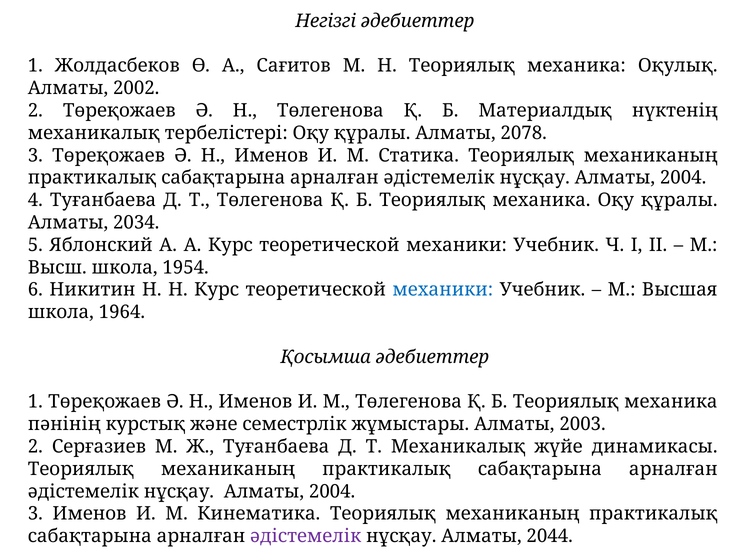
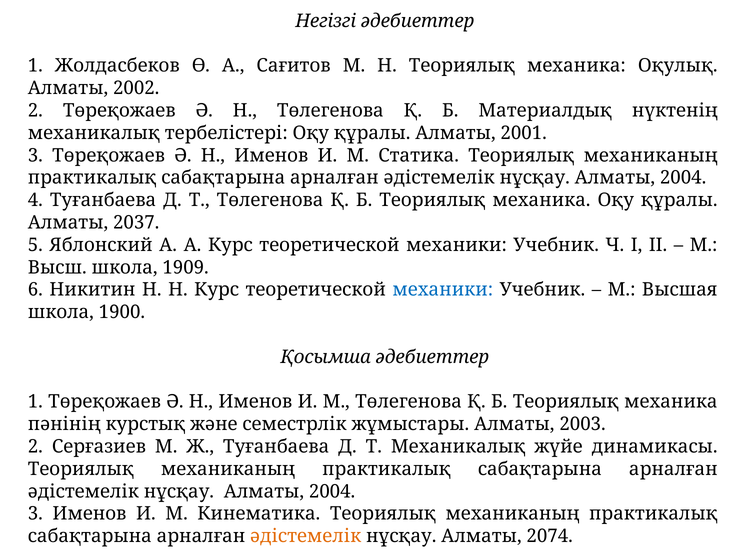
2078: 2078 -> 2001
2034: 2034 -> 2037
1954: 1954 -> 1909
1964: 1964 -> 1900
әдістемелік at (306, 536) colour: purple -> orange
2044: 2044 -> 2074
